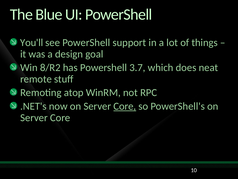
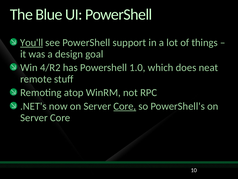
You'll underline: none -> present
8/R2: 8/R2 -> 4/R2
3.7: 3.7 -> 1.0
